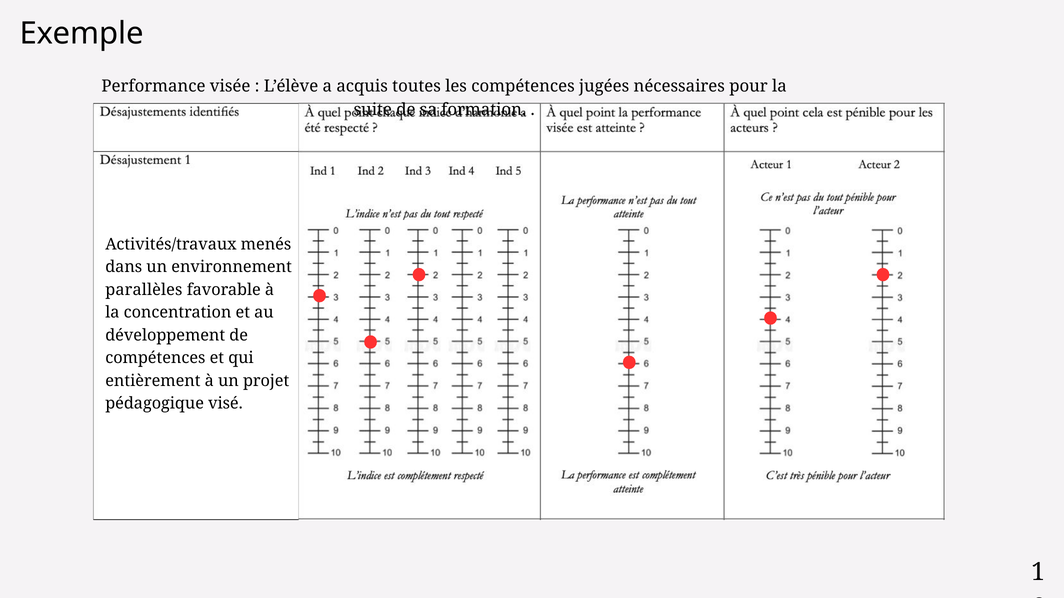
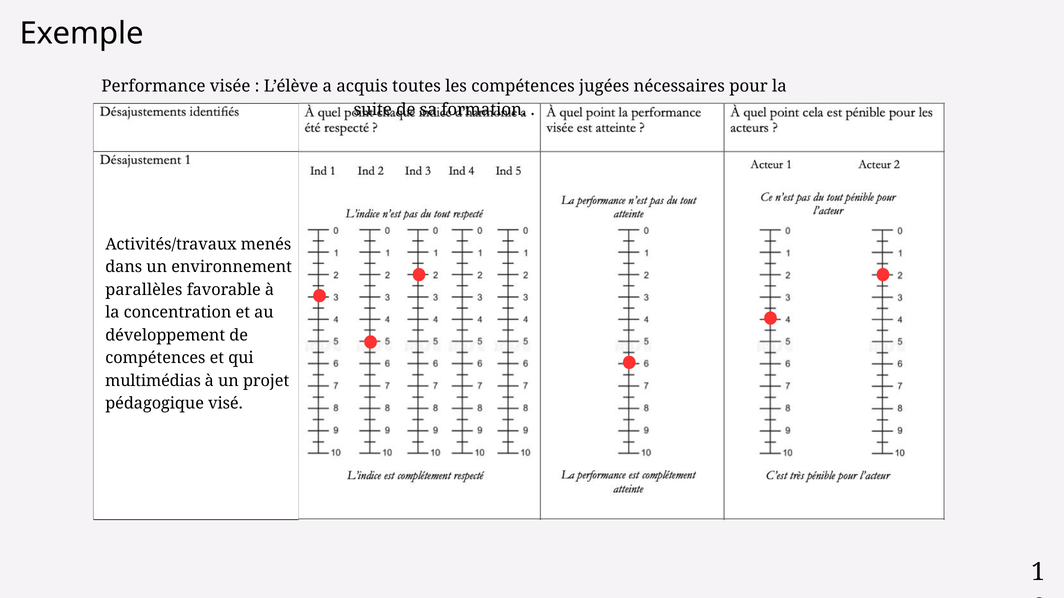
entièrement: entièrement -> multimédias
